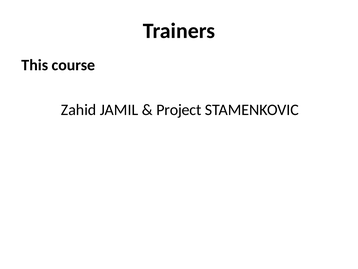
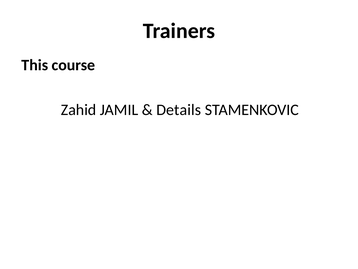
Project: Project -> Details
